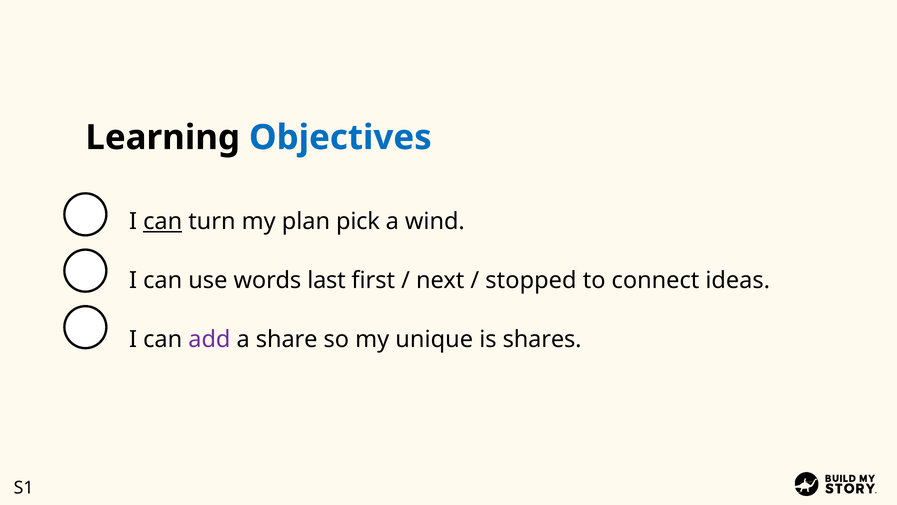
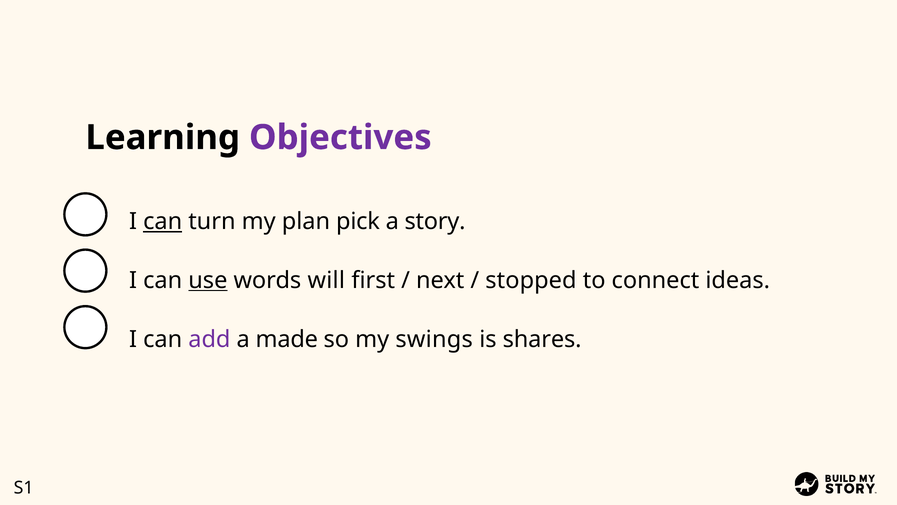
Objectives colour: blue -> purple
wind: wind -> story
use underline: none -> present
last: last -> will
share: share -> made
unique: unique -> swings
